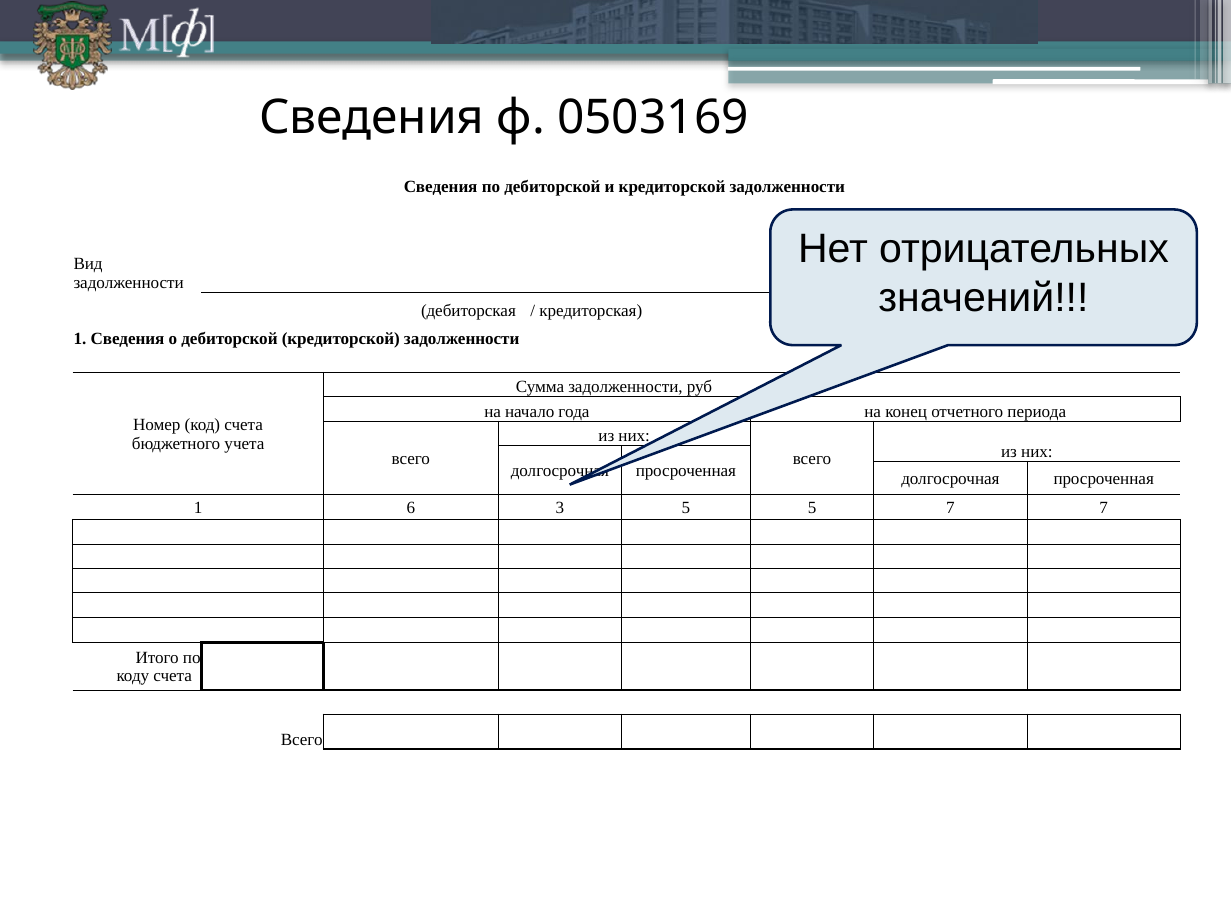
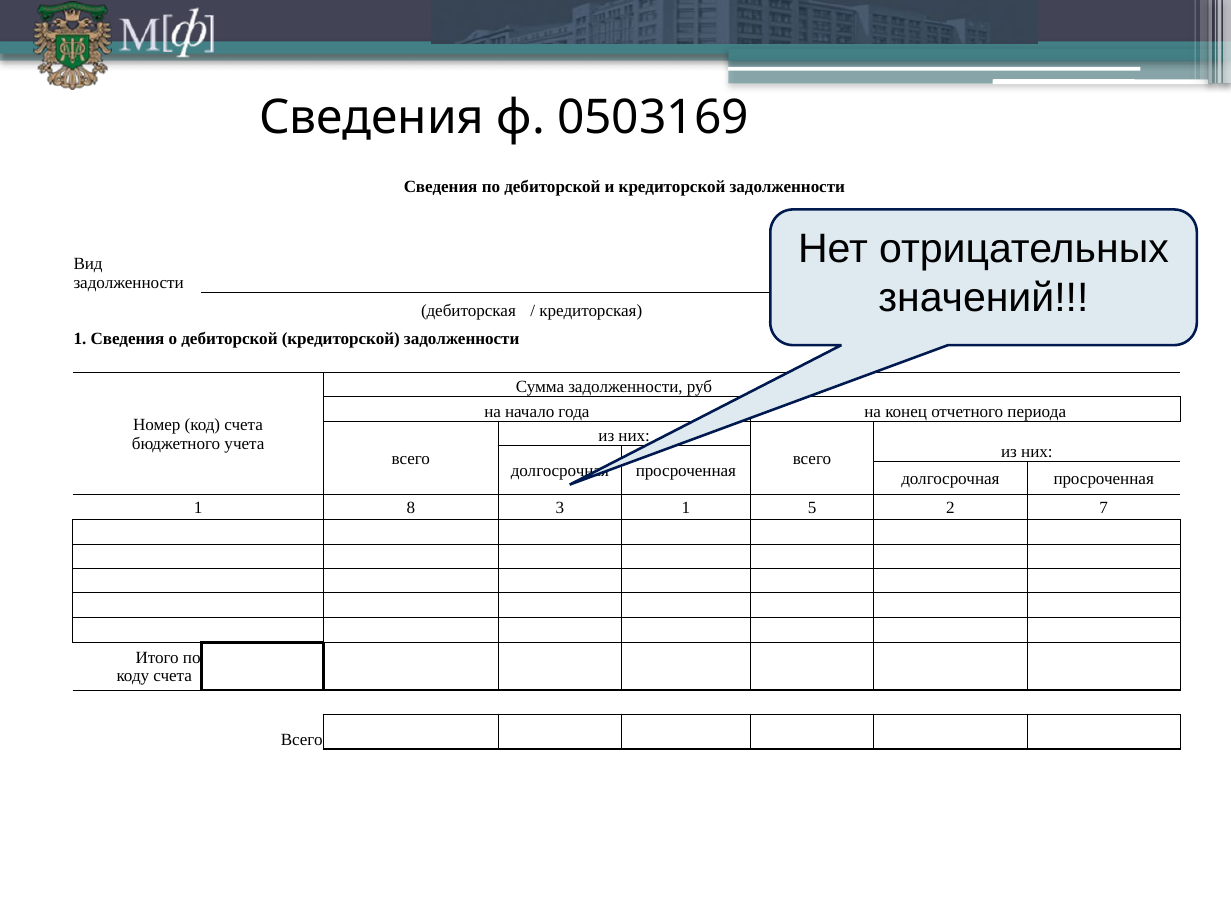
6: 6 -> 8
3 5: 5 -> 1
5 7: 7 -> 2
